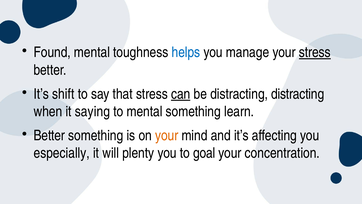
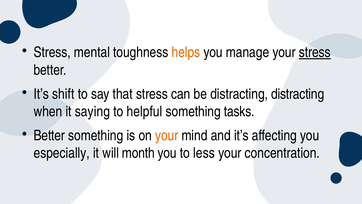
Found at (52, 52): Found -> Stress
helps colour: blue -> orange
can underline: present -> none
to mental: mental -> helpful
learn: learn -> tasks
plenty: plenty -> month
goal: goal -> less
